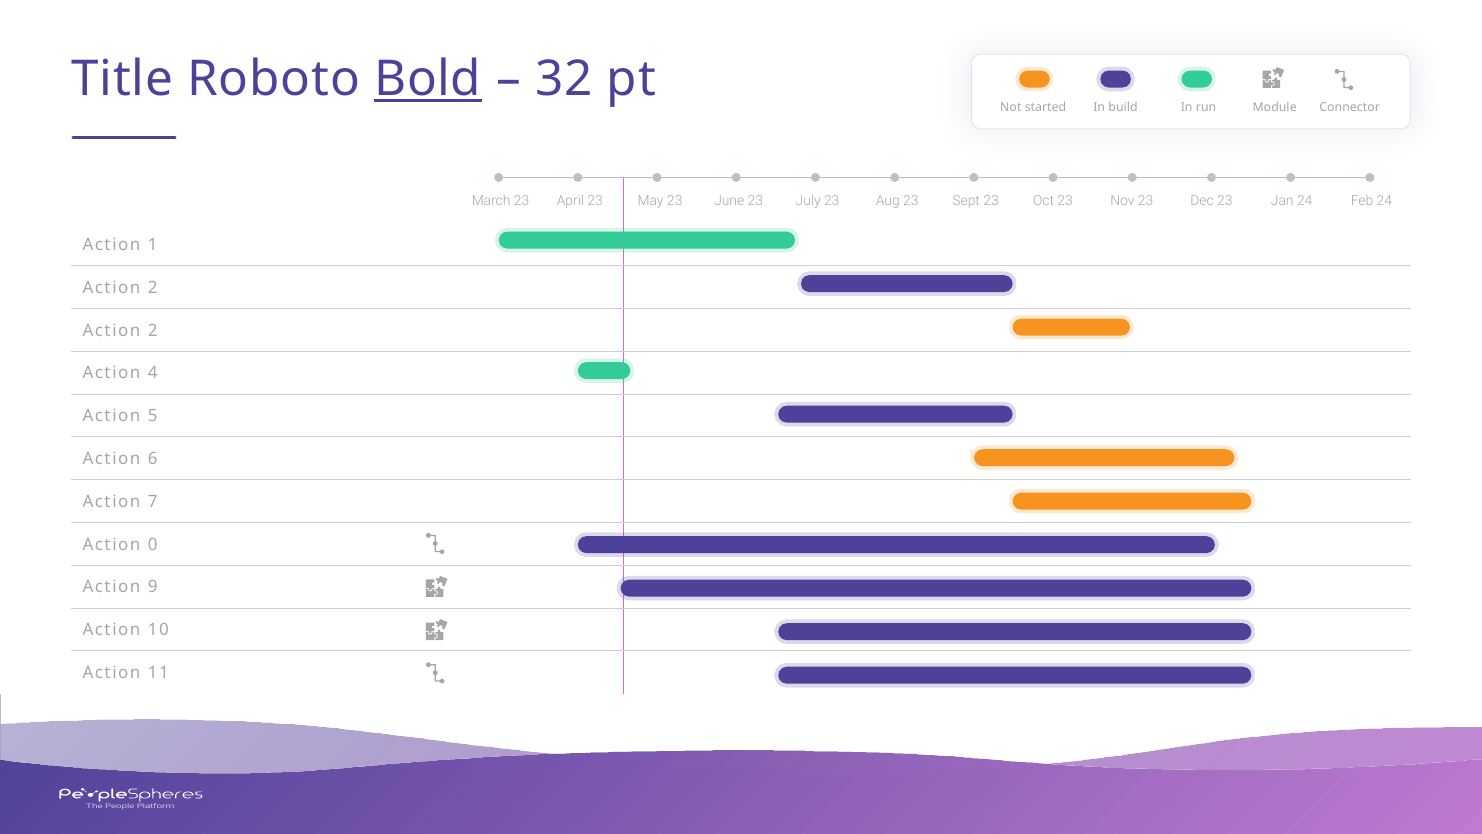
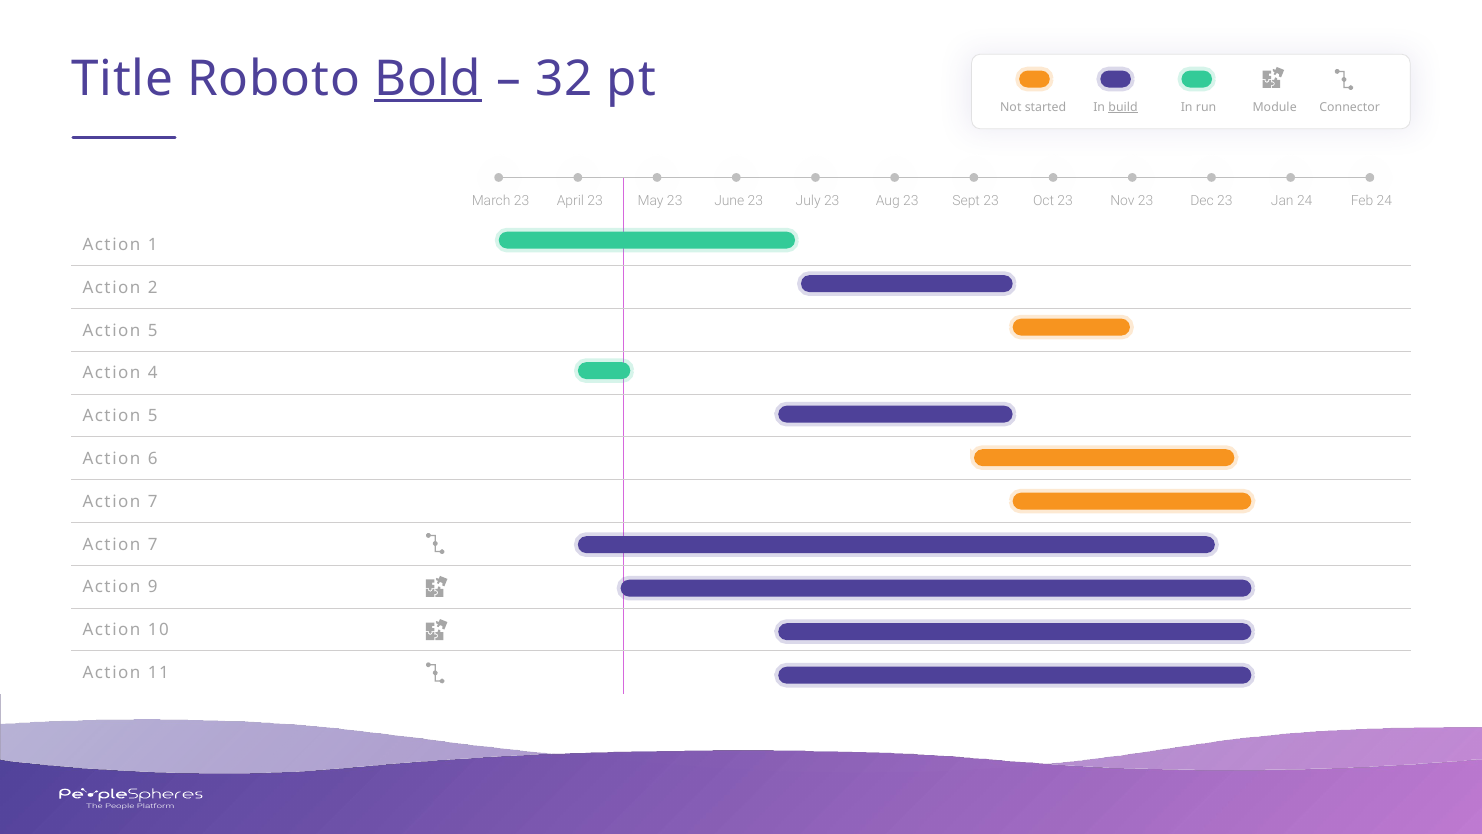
build underline: none -> present
2 at (153, 330): 2 -> 5
0 at (153, 544): 0 -> 7
